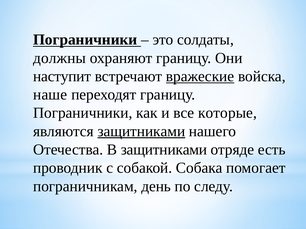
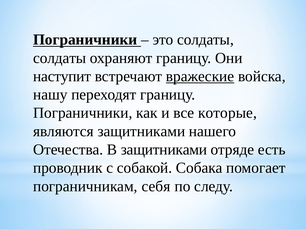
должны at (59, 58): должны -> солдаты
наше: наше -> нашу
защитниками at (141, 132) underline: present -> none
день: день -> себя
